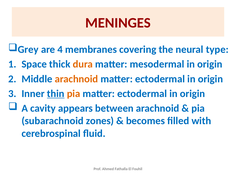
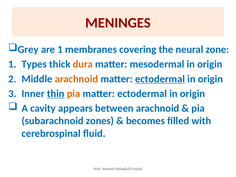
are 4: 4 -> 1
type: type -> zone
Space: Space -> Types
ectodermal at (160, 79) underline: none -> present
